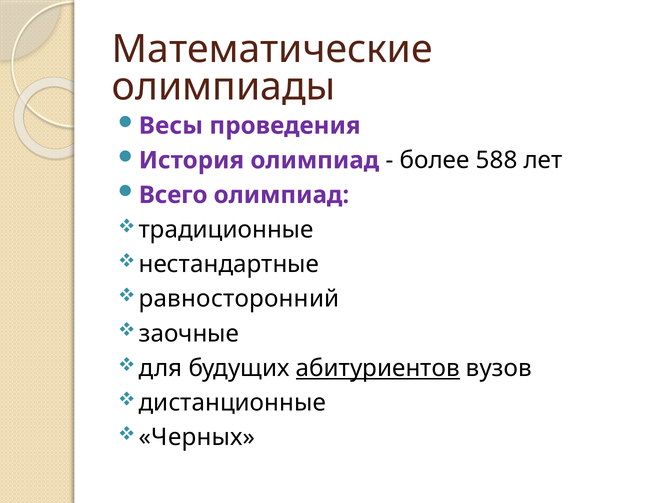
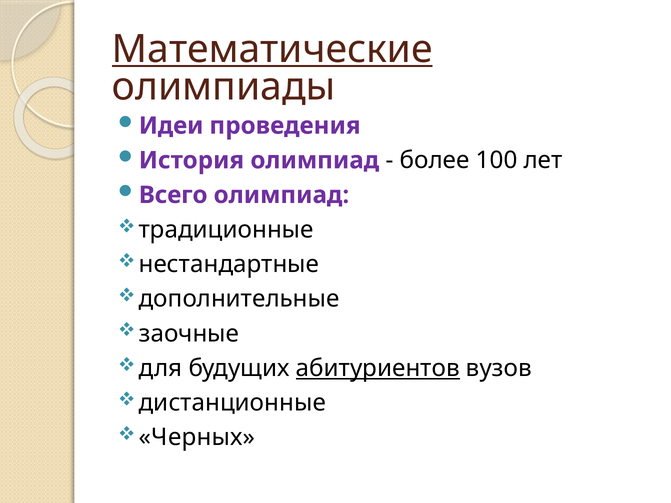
Математические underline: none -> present
Весы: Весы -> Идеи
588: 588 -> 100
равносторонний: равносторонний -> дополнительные
